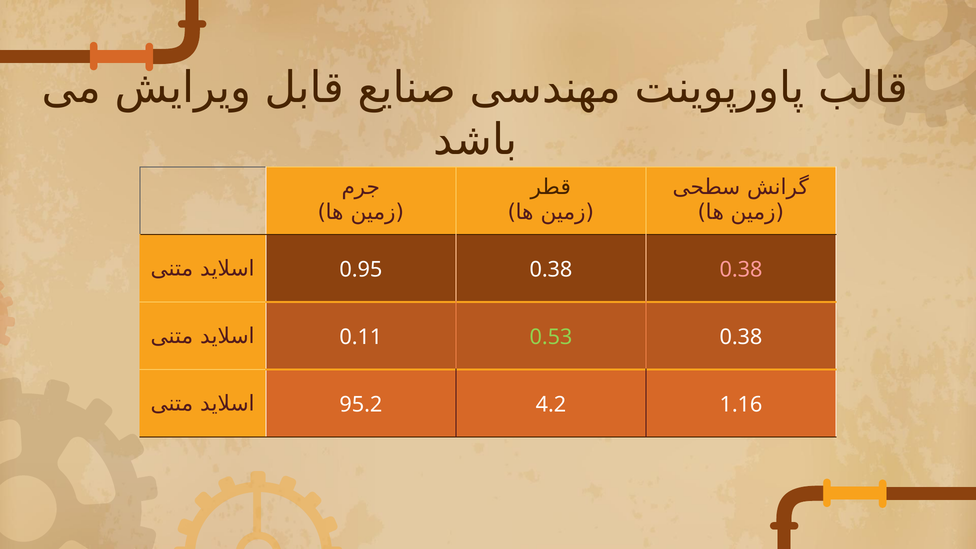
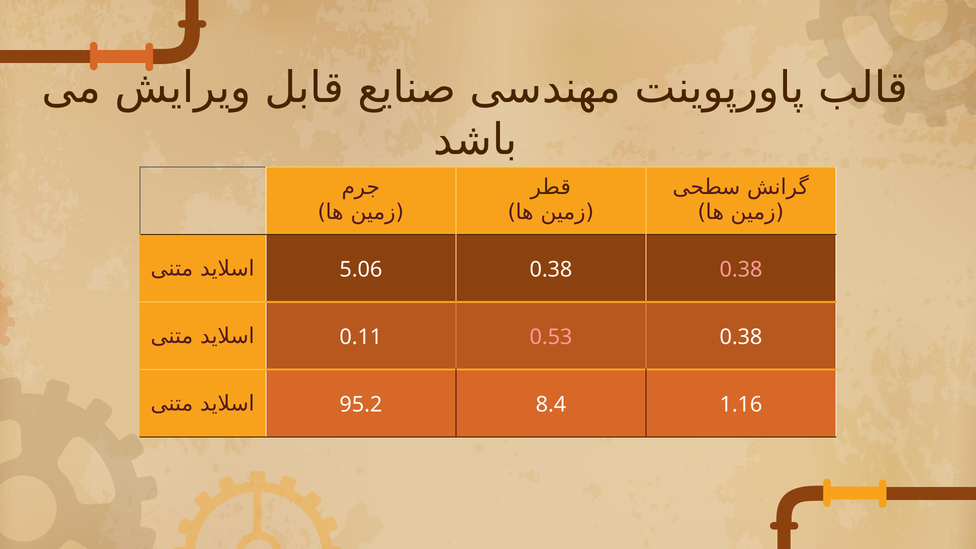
0.95: 0.95 -> 5.06
0.53 colour: light green -> pink
4.2: 4.2 -> 8.4
